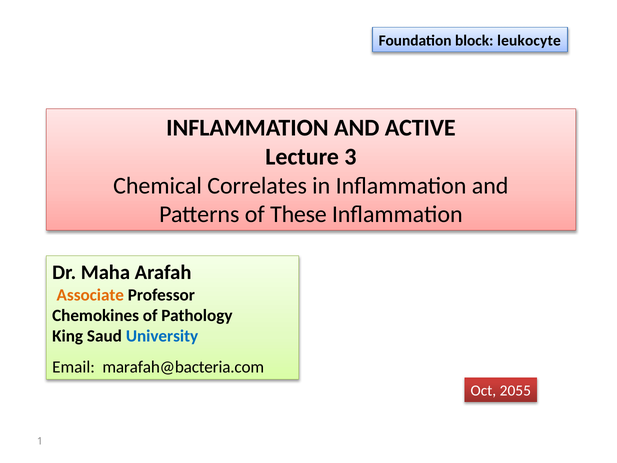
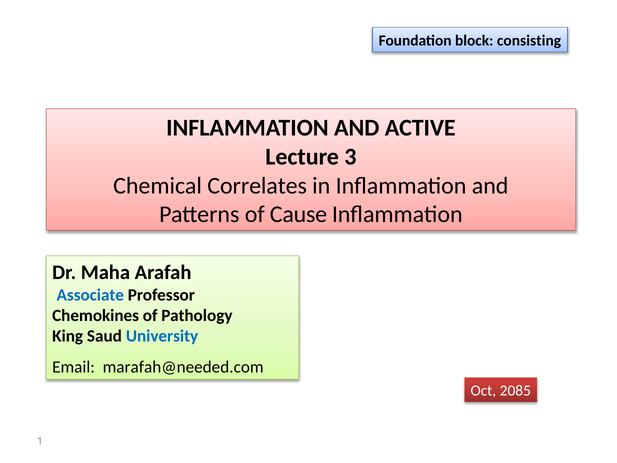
leukocyte: leukocyte -> consisting
These: These -> Cause
Associate colour: orange -> blue
marafah@bacteria.com: marafah@bacteria.com -> marafah@needed.com
2055: 2055 -> 2085
